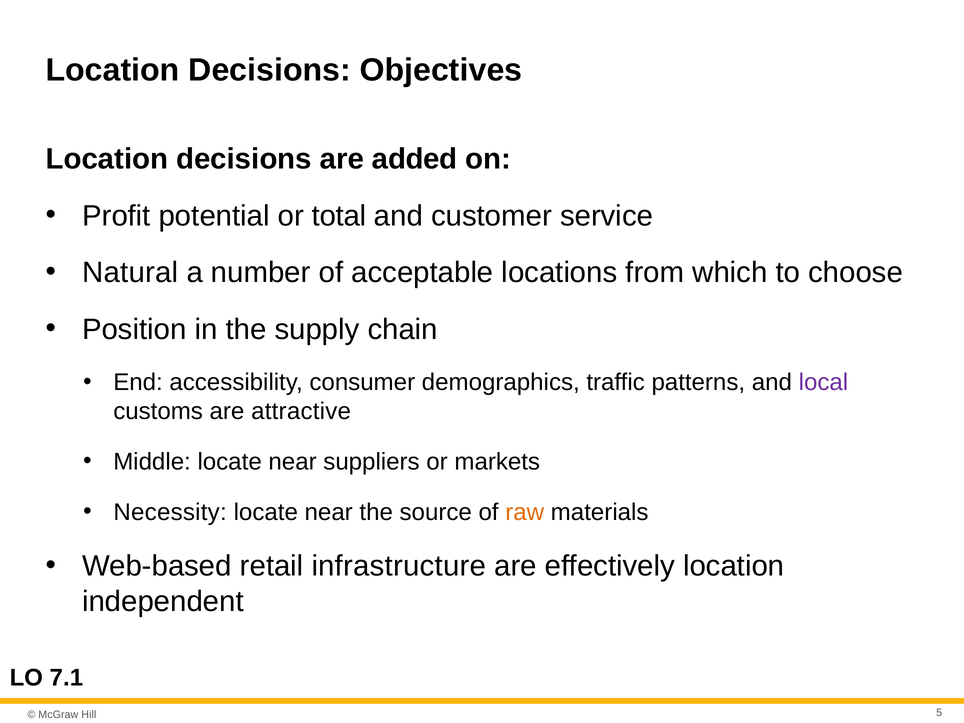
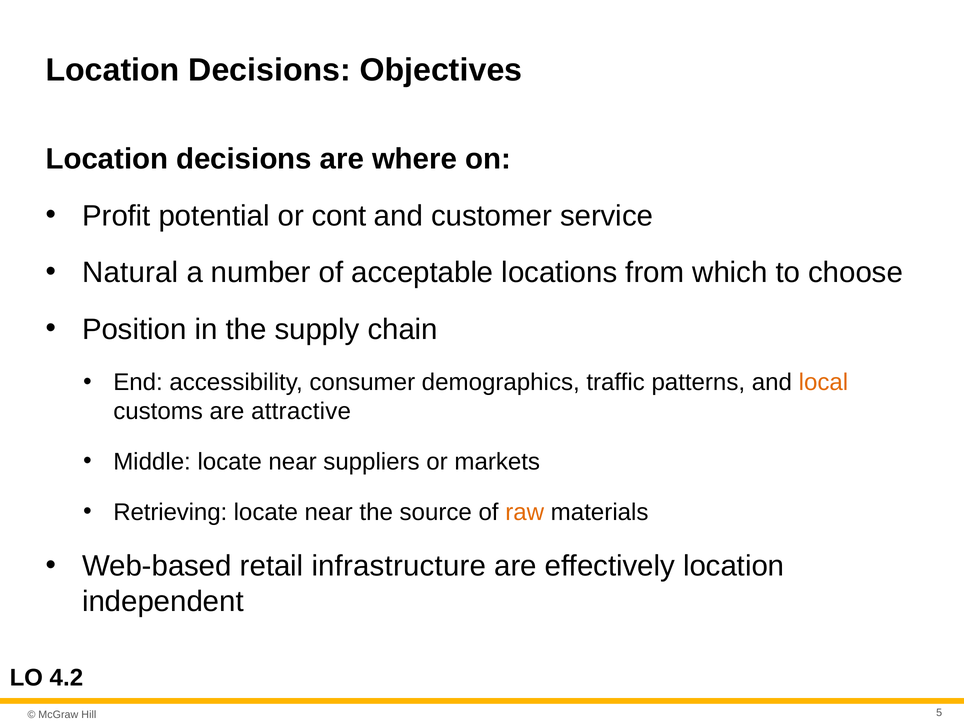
added: added -> where
total: total -> cont
local colour: purple -> orange
Necessity: Necessity -> Retrieving
7.1: 7.1 -> 4.2
